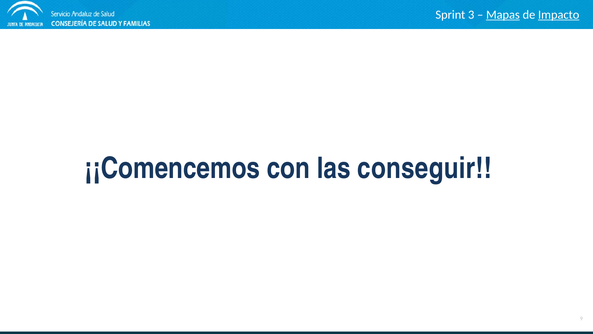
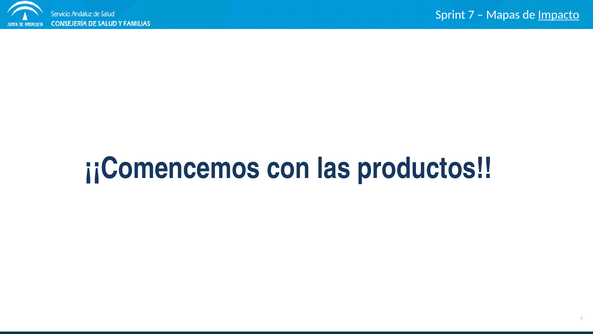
3: 3 -> 7
Mapas underline: present -> none
conseguir: conseguir -> productos
